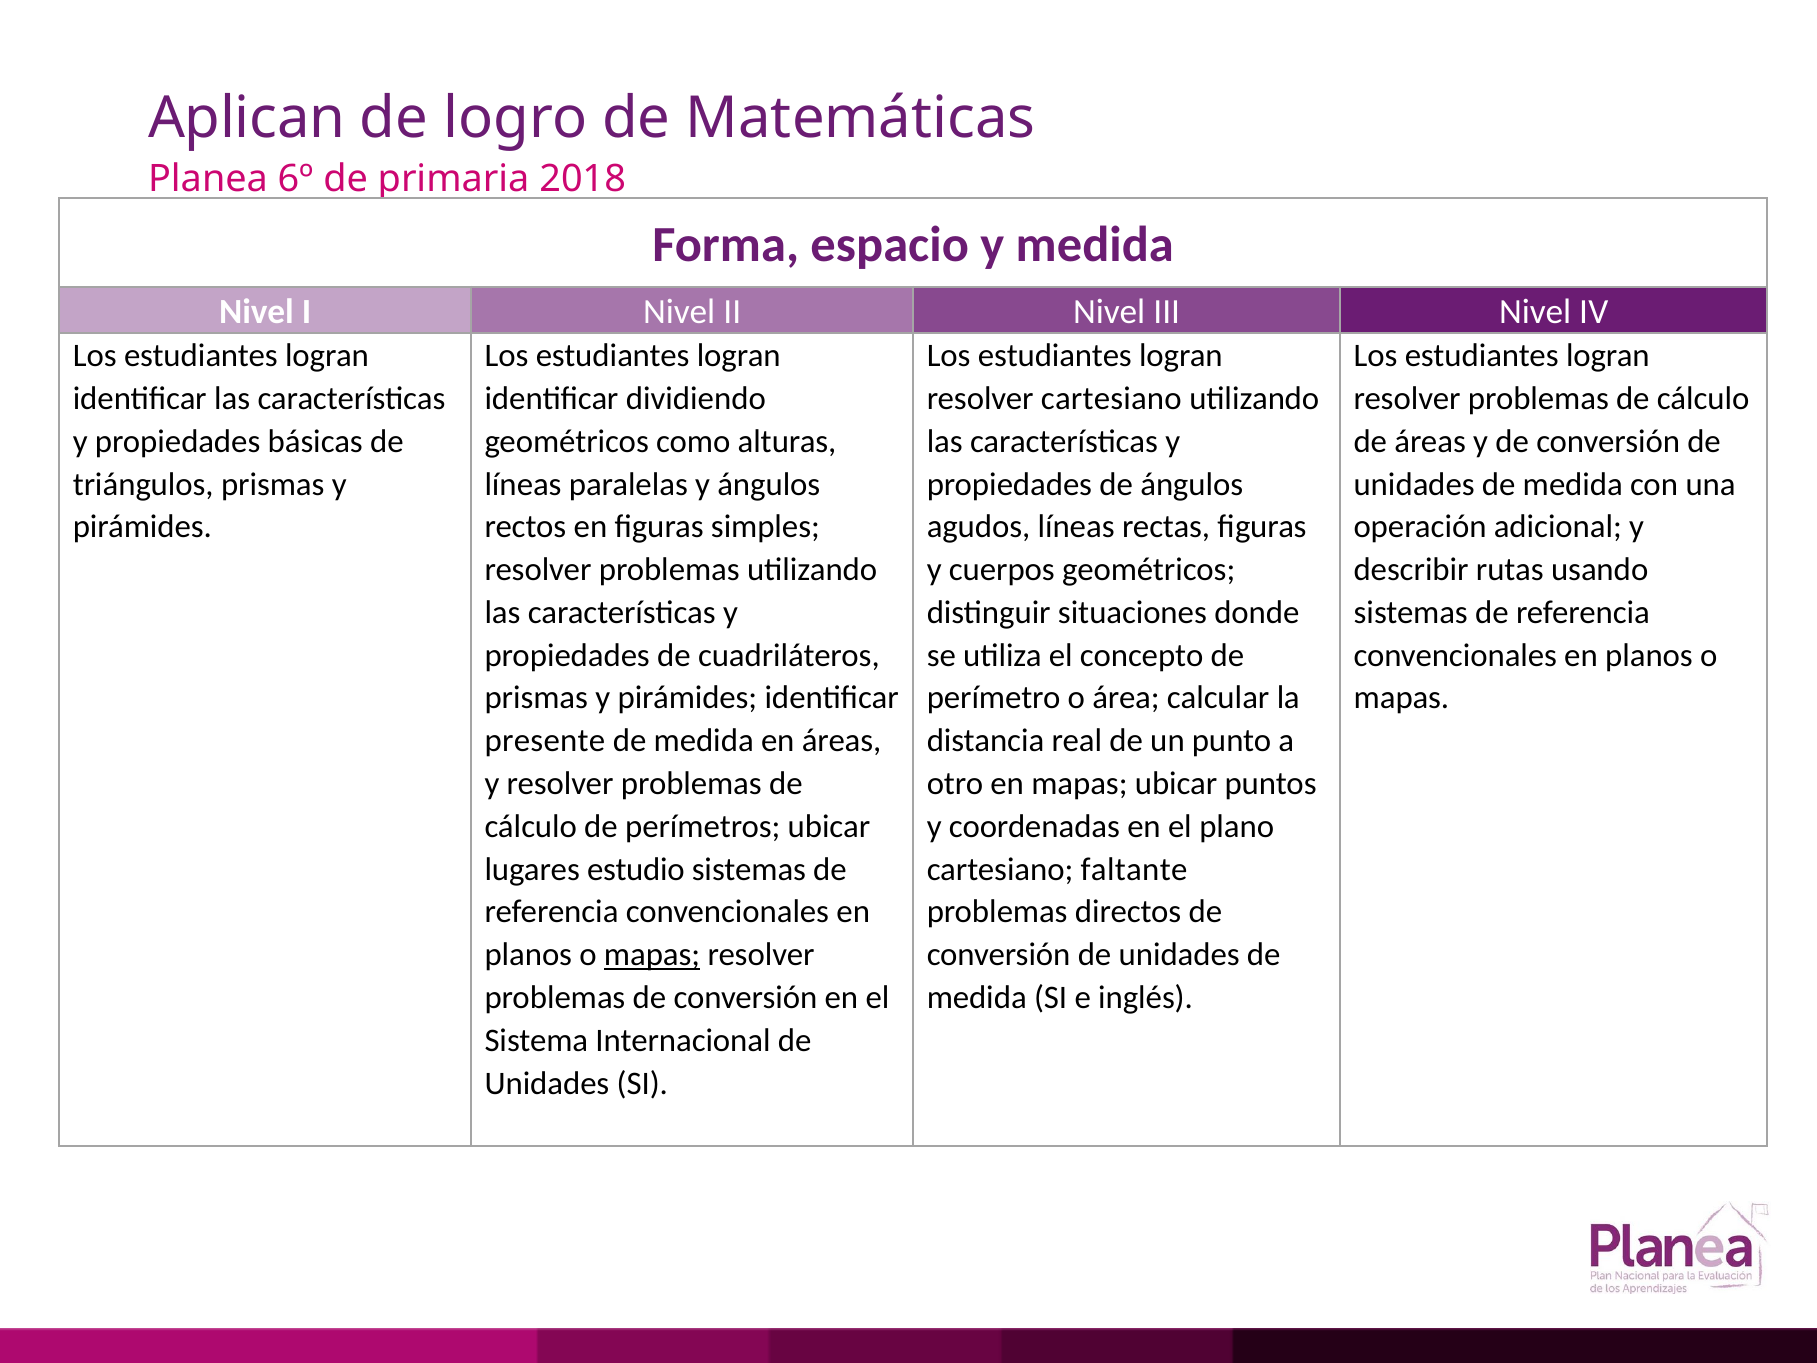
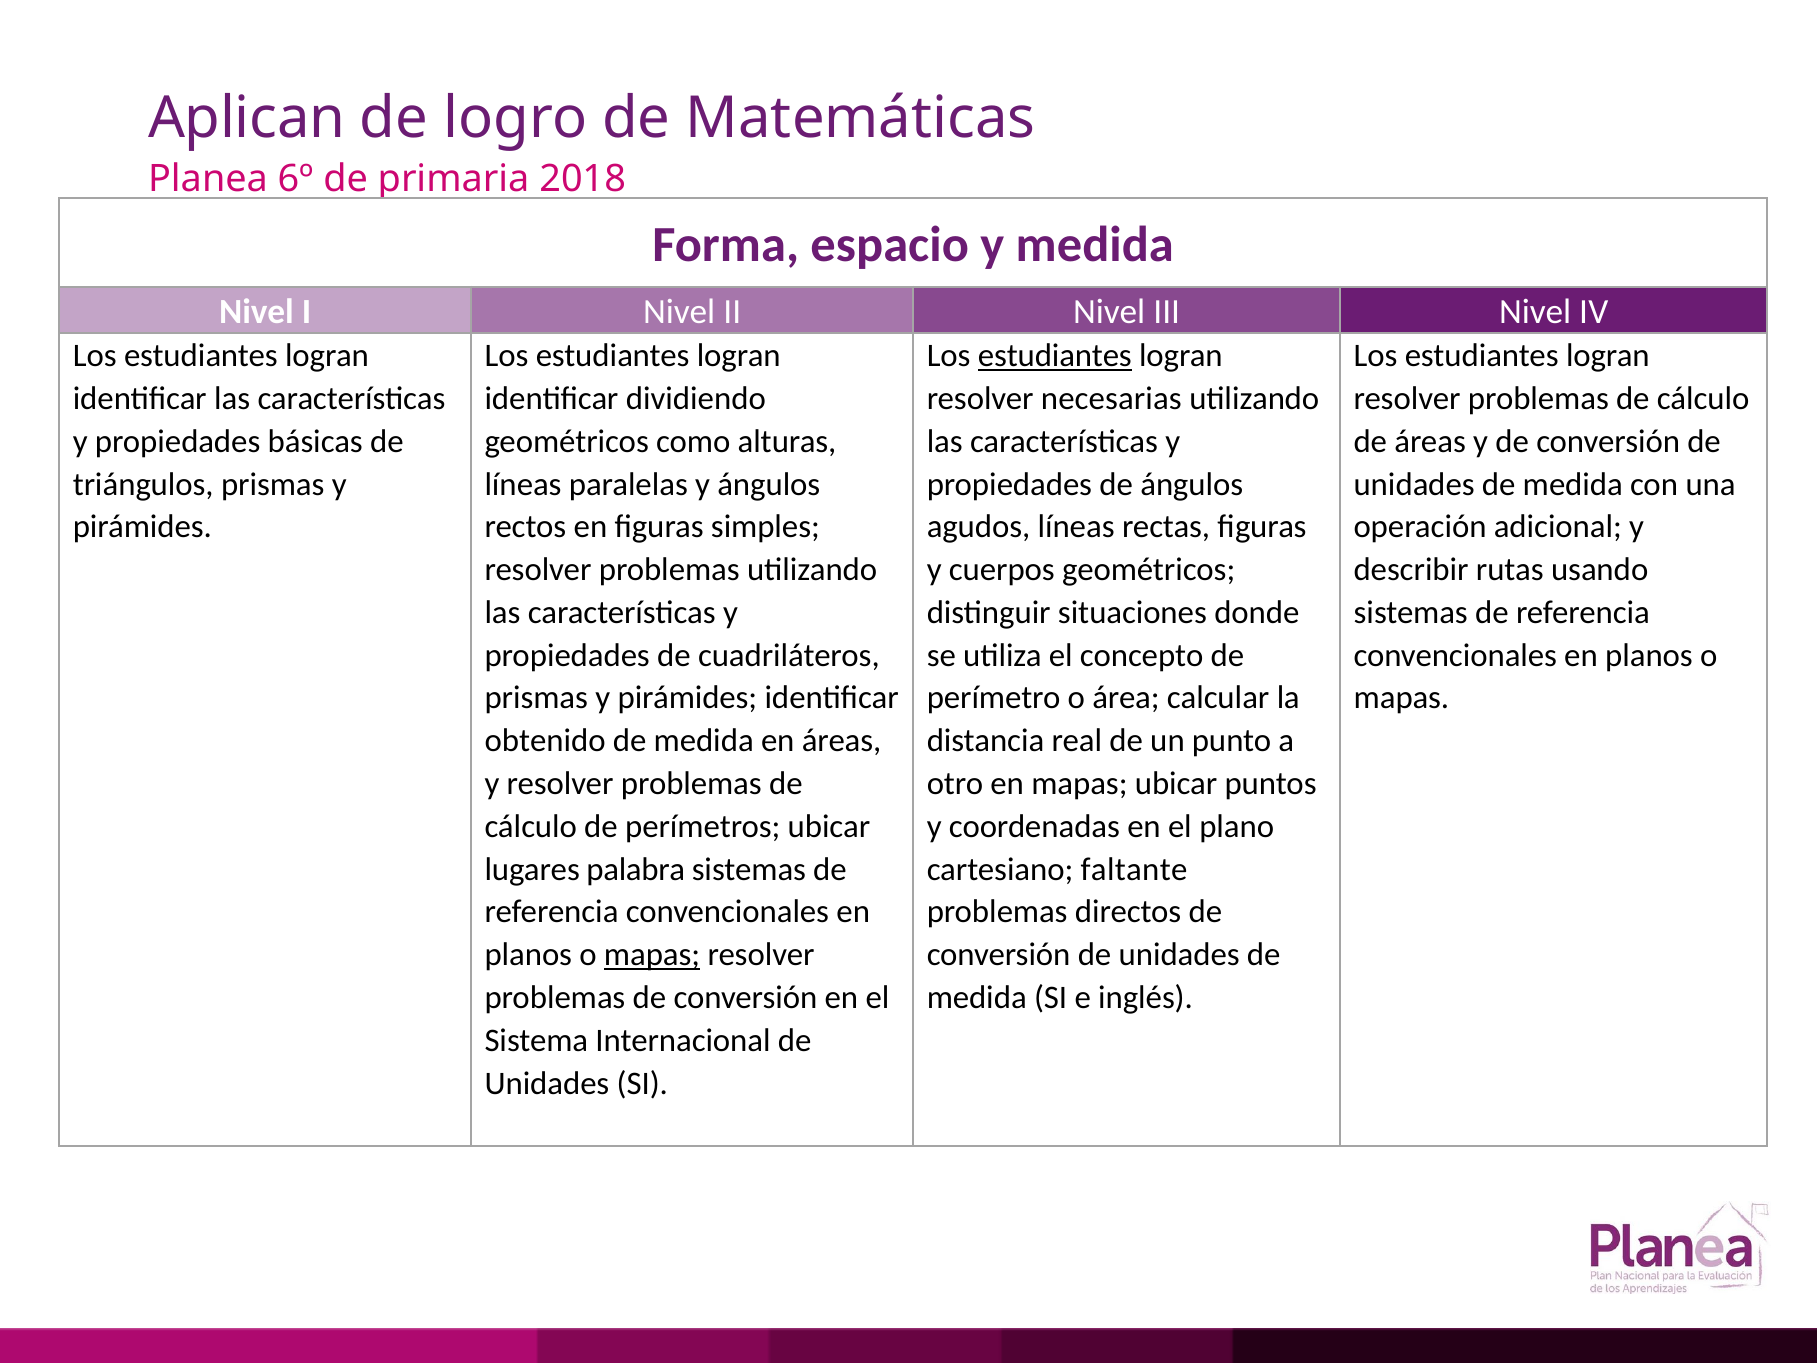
estudiantes at (1055, 356) underline: none -> present
resolver cartesiano: cartesiano -> necesarias
presente: presente -> obtenido
estudio: estudio -> palabra
